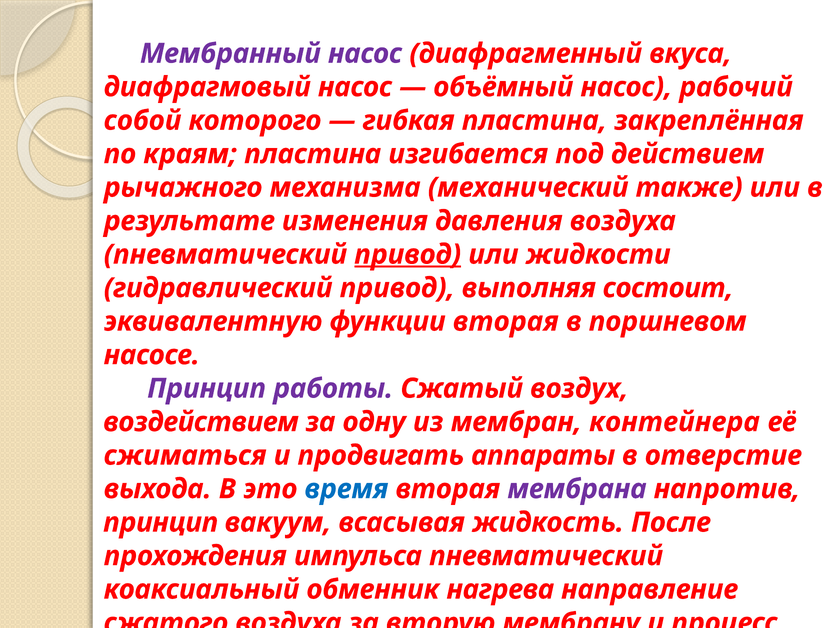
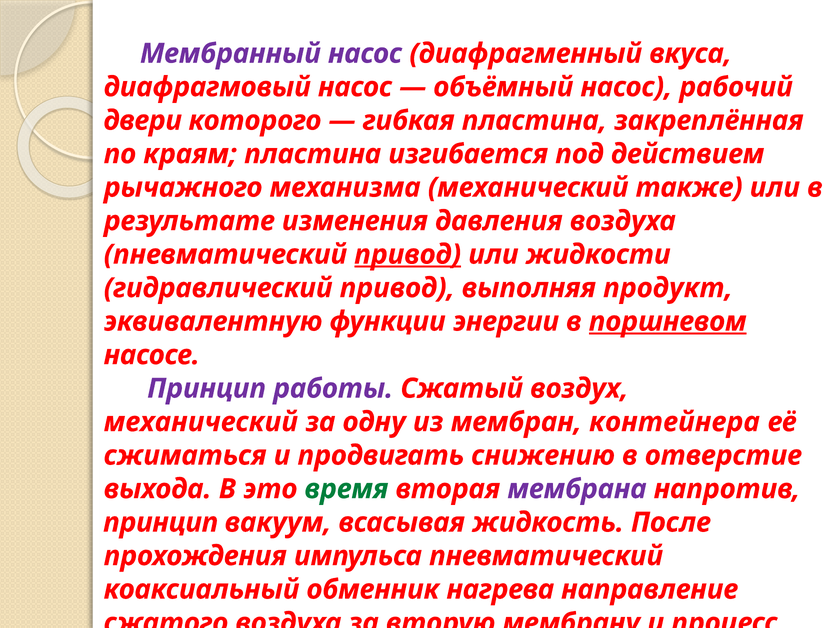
собой: собой -> двери
состоит: состоит -> продукт
функции вторая: вторая -> энергии
поршневом underline: none -> present
воздействием at (201, 422): воздействием -> механический
аппараты: аппараты -> снижению
время colour: blue -> green
